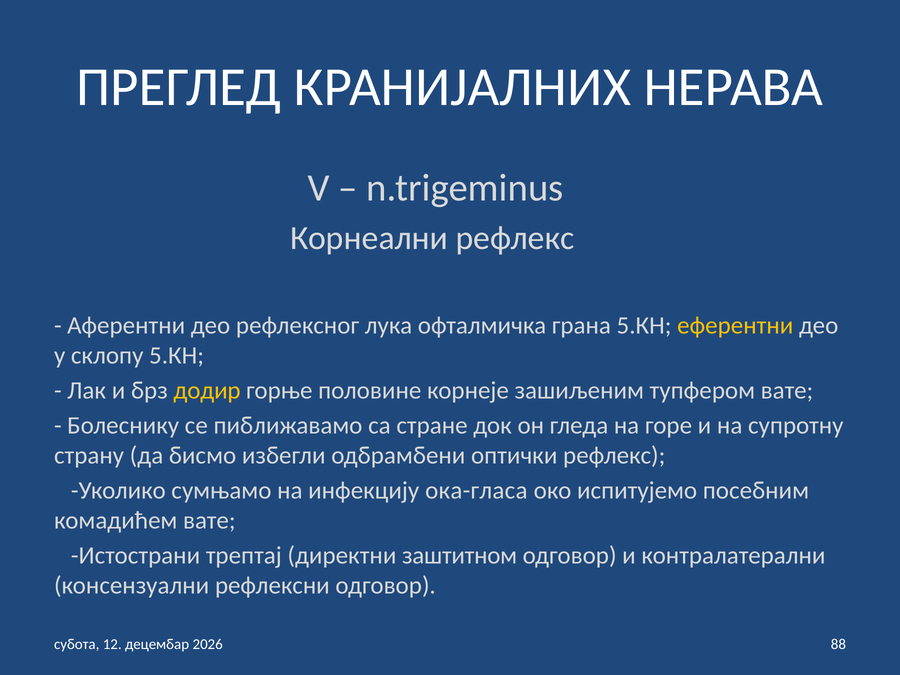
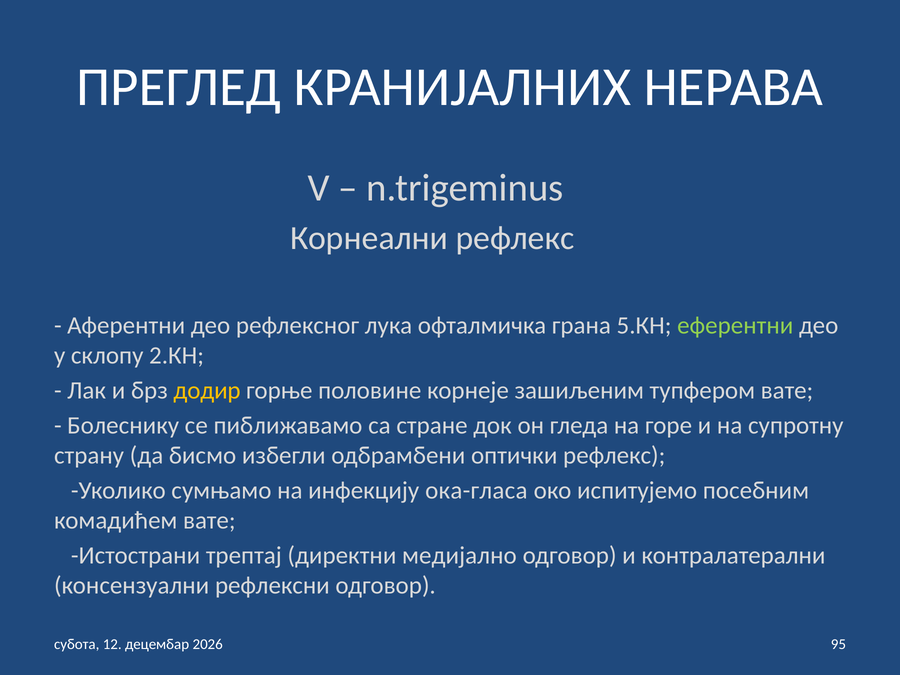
еферентни colour: yellow -> light green
склопу 5.КН: 5.КН -> 2.КН
заштитном: заштитном -> медијално
88: 88 -> 95
